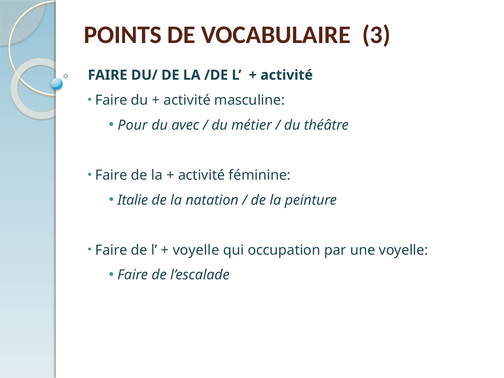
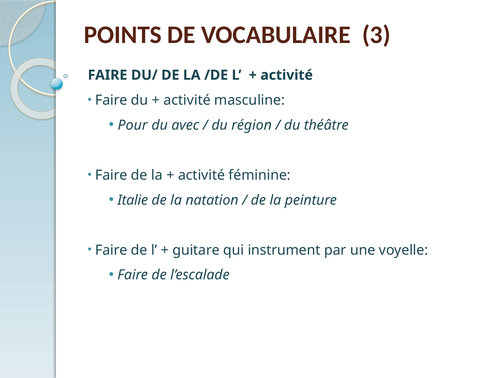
métier: métier -> région
voyelle at (196, 250): voyelle -> guitare
occupation: occupation -> instrument
